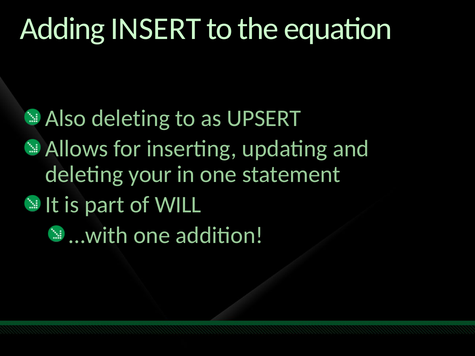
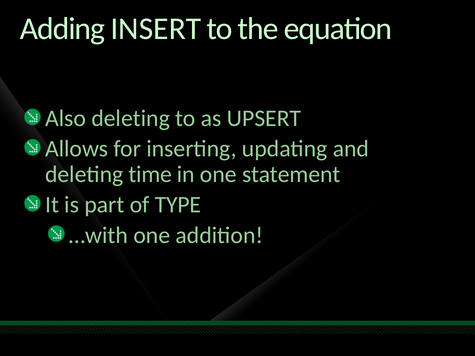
your: your -> time
WILL: WILL -> TYPE
